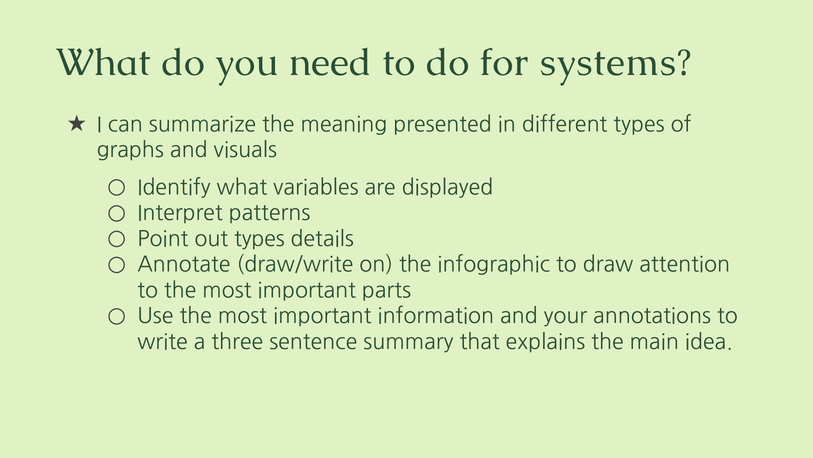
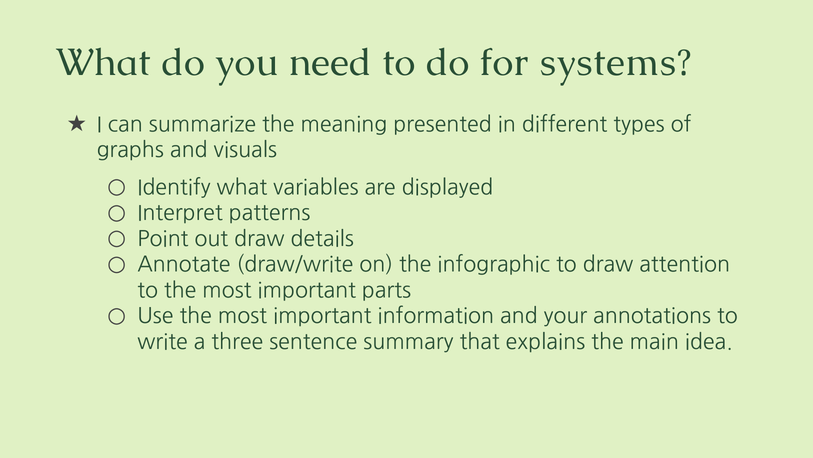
out types: types -> draw
